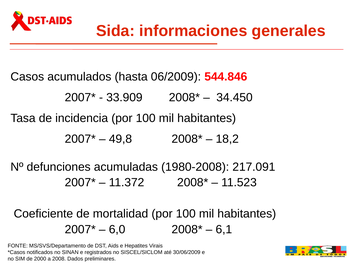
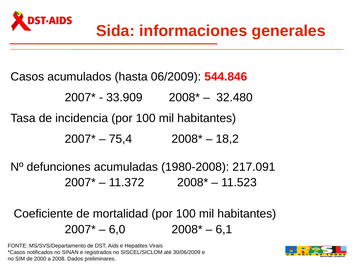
34.450: 34.450 -> 32.480
49,8: 49,8 -> 75,4
